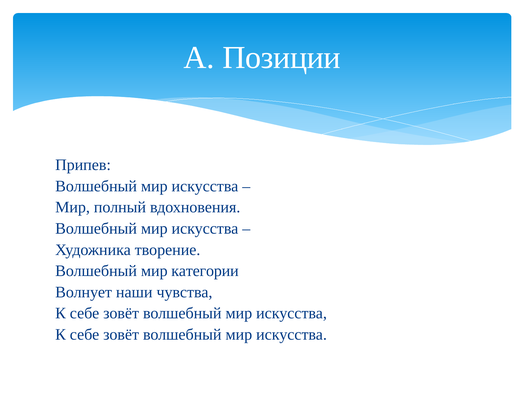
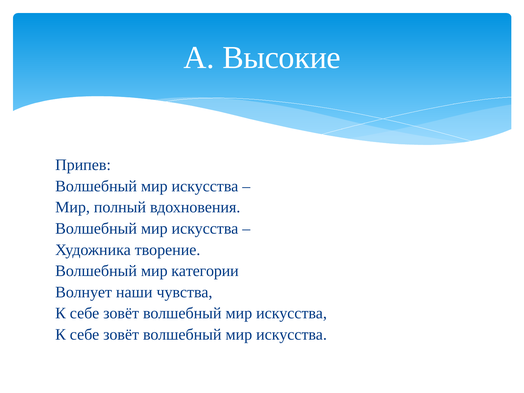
Позиции: Позиции -> Высокие
